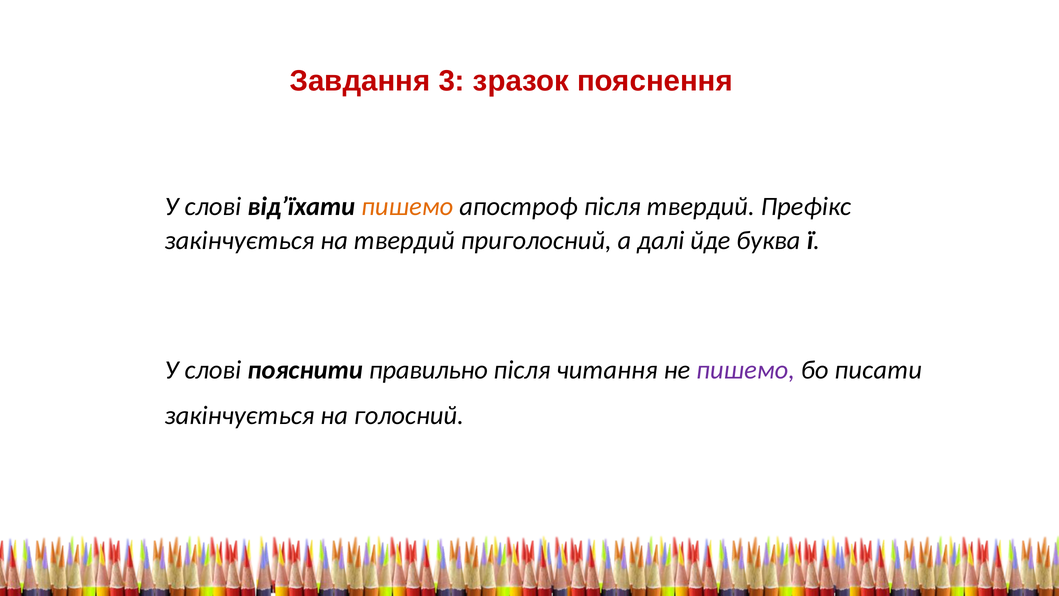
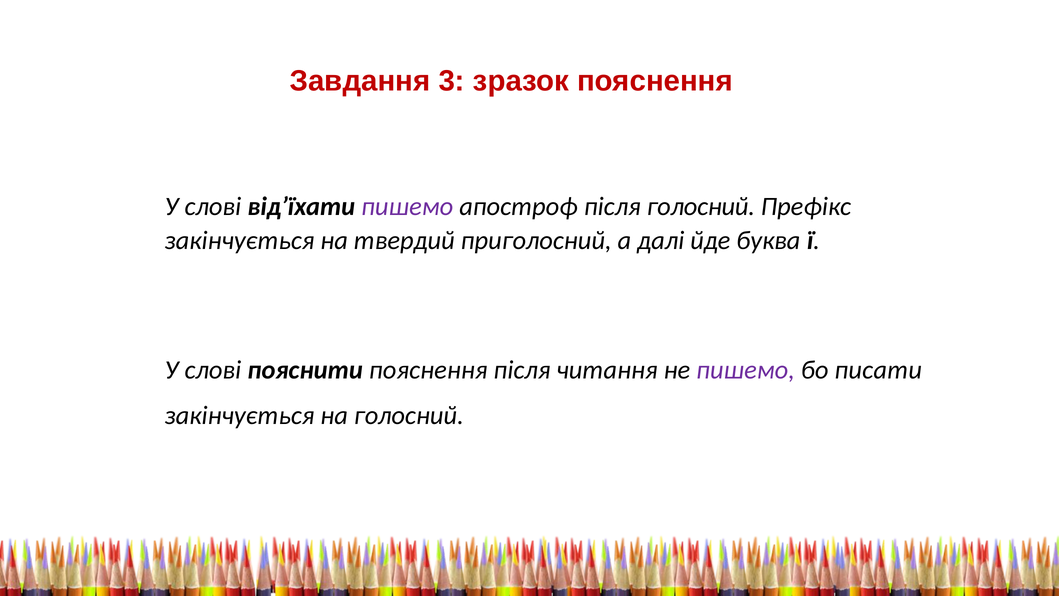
пишемо at (407, 206) colour: orange -> purple
після твердий: твердий -> голосний
пояснити правильно: правильно -> пояснення
